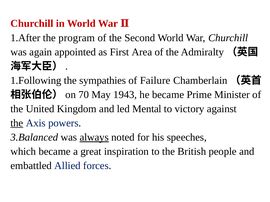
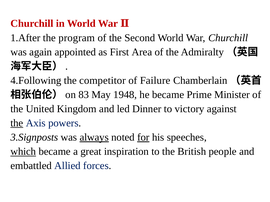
1.Following: 1.Following -> 4.Following
sympathies: sympathies -> competitor
70: 70 -> 83
1943: 1943 -> 1948
Mental: Mental -> Dinner
3.Balanced: 3.Balanced -> 3.Signposts
for underline: none -> present
which underline: none -> present
